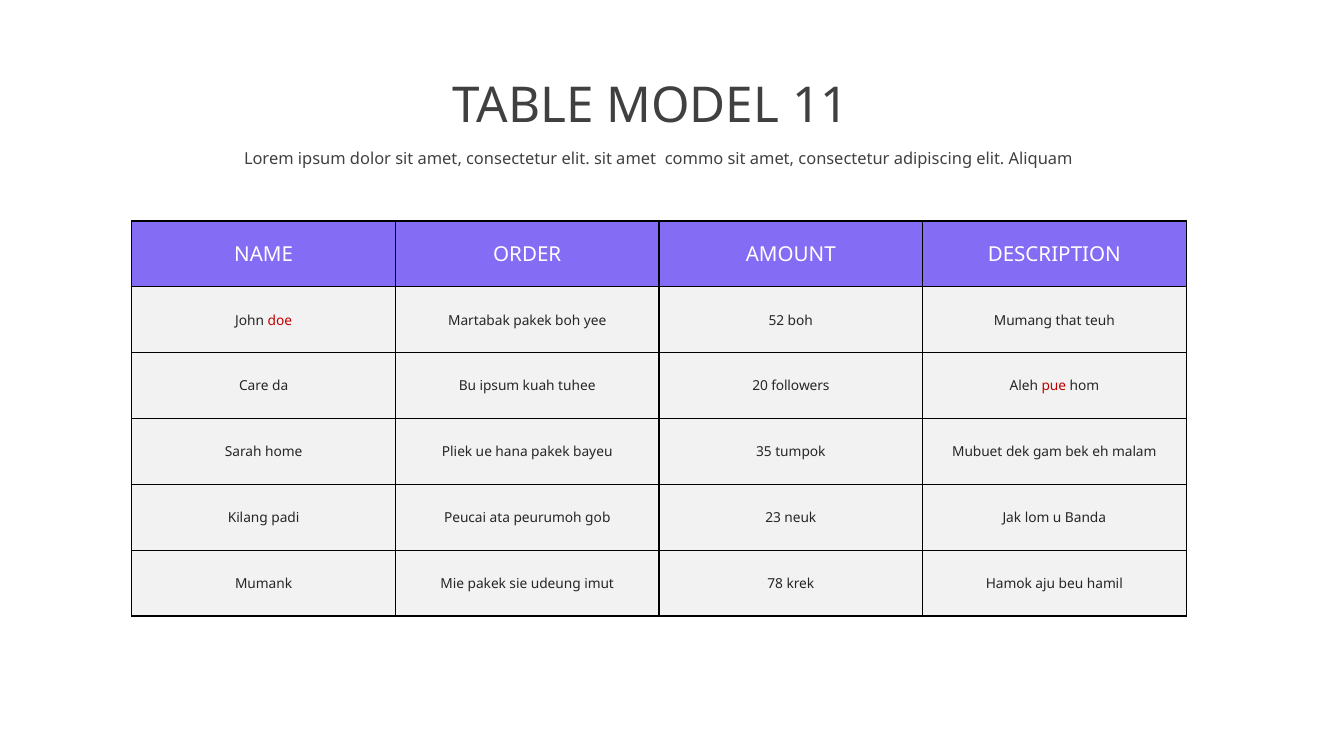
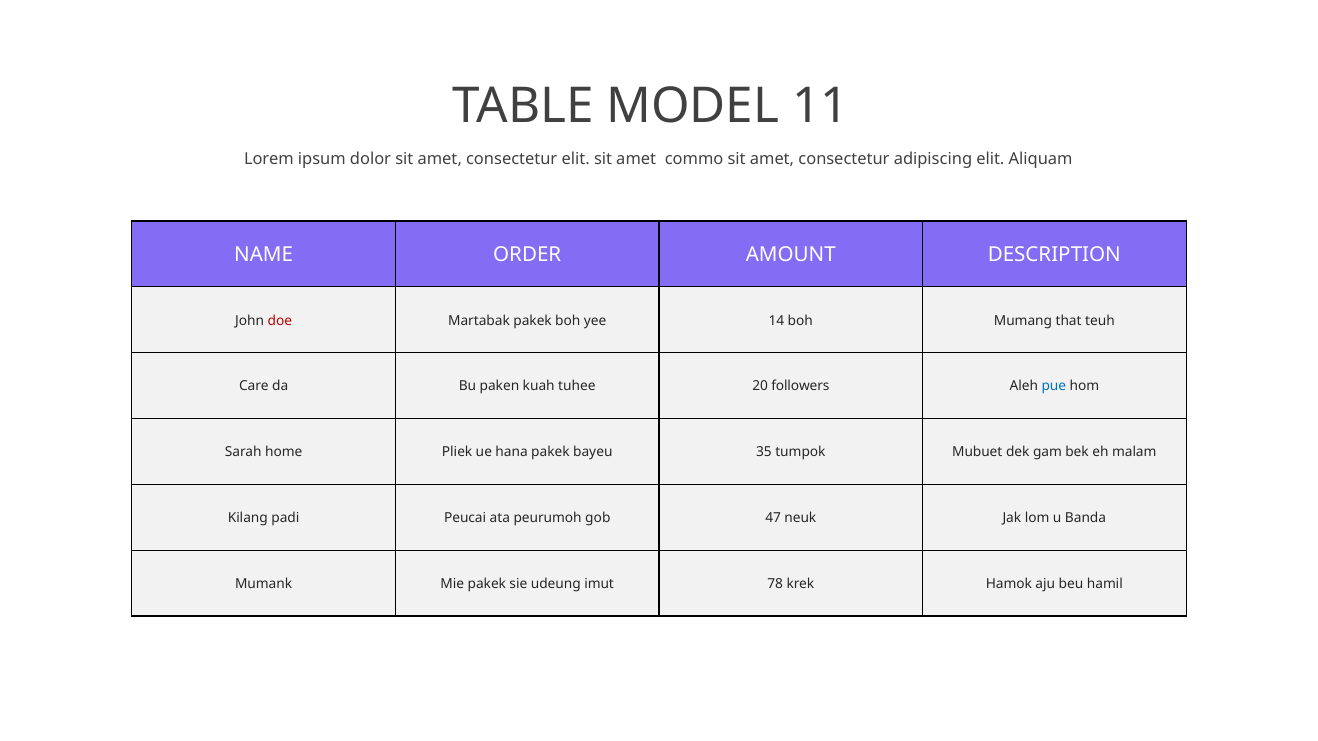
52: 52 -> 14
Bu ipsum: ipsum -> paken
pue colour: red -> blue
23: 23 -> 47
